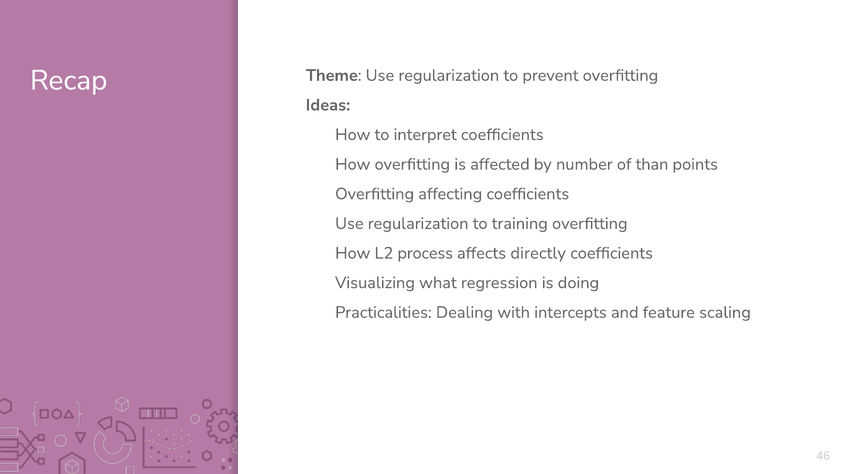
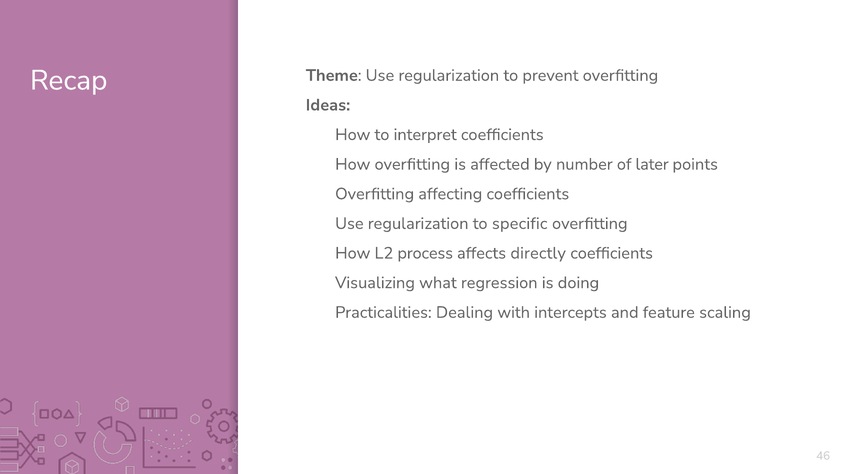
than: than -> later
training: training -> specific
